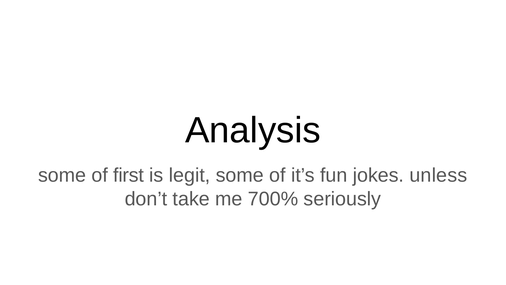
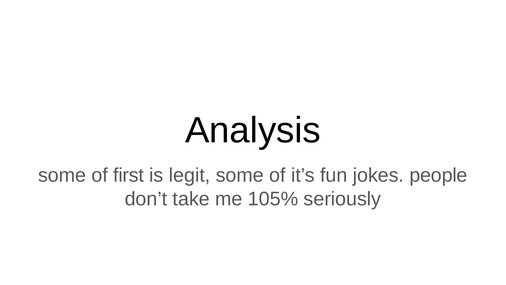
unless: unless -> people
700%: 700% -> 105%
